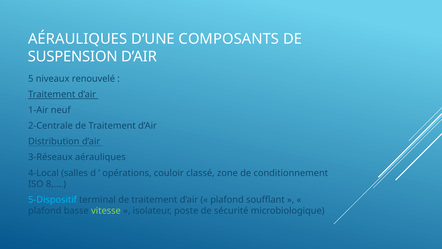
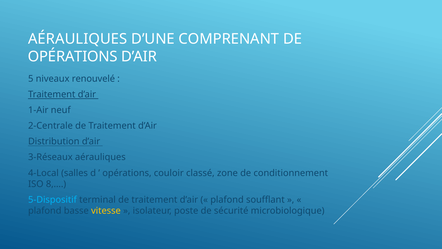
COMPOSANTS: COMPOSANTS -> COMPRENANT
SUSPENSION at (73, 57): SUSPENSION -> OPÉRATIONS
vitesse colour: light green -> yellow
